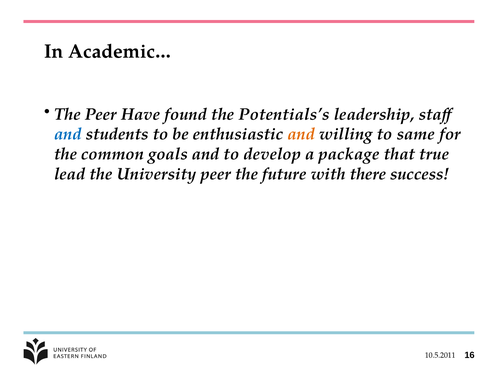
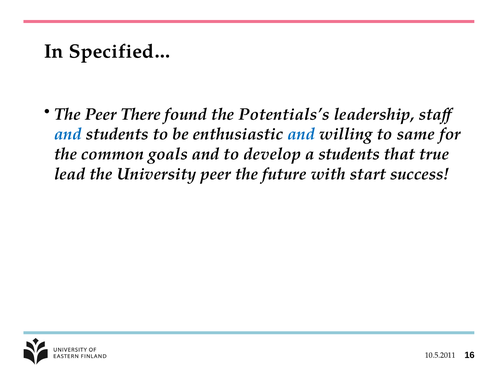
Academic…: Academic… -> Specified…
Have: Have -> There
and at (301, 134) colour: orange -> blue
a package: package -> students
there: there -> start
